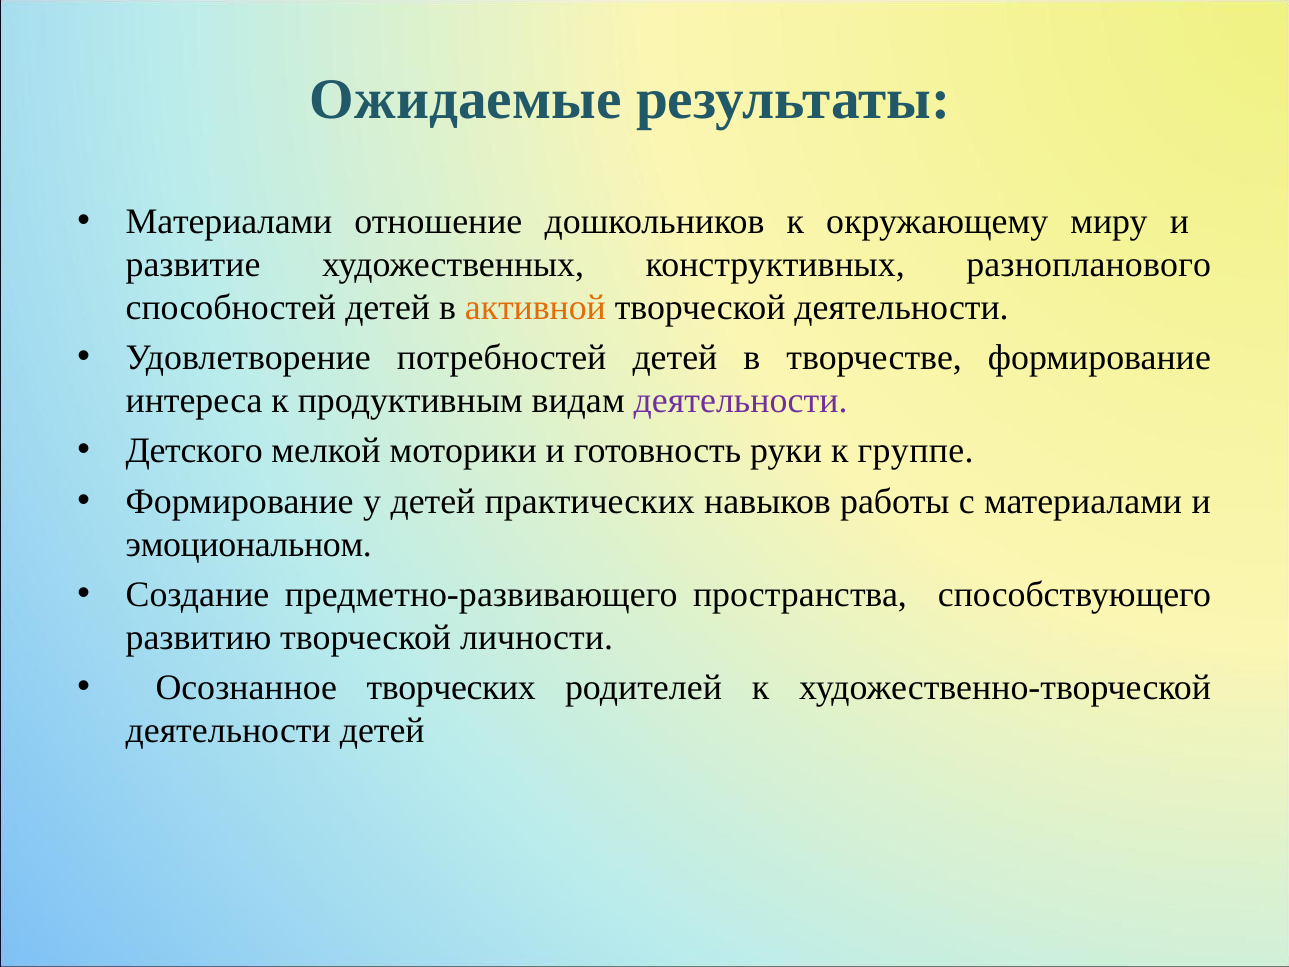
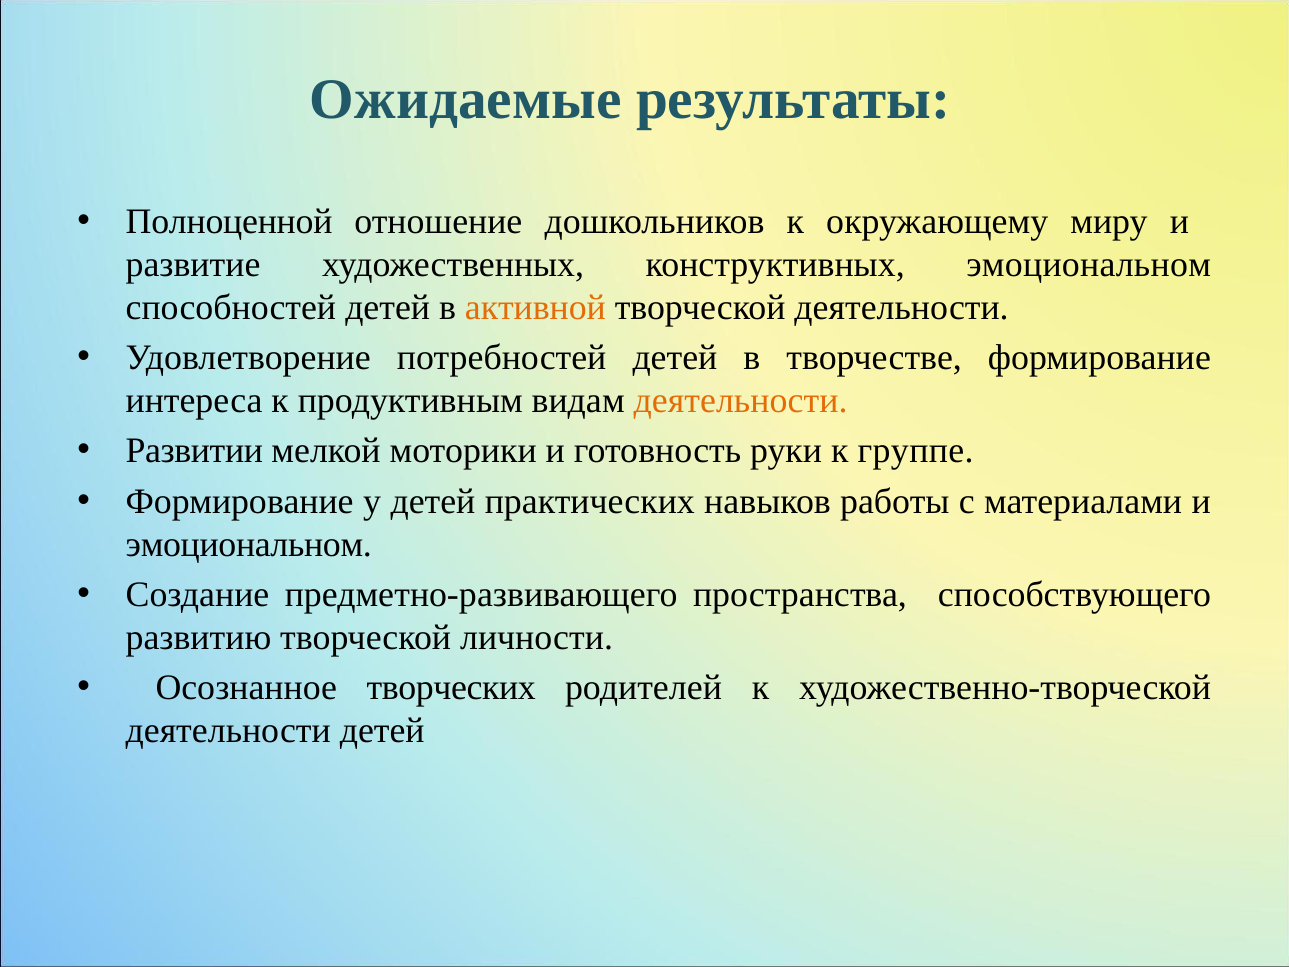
Материалами at (229, 222): Материалами -> Полноценной
конструктивных разнопланового: разнопланового -> эмоциональном
деятельности at (741, 401) colour: purple -> orange
Детского: Детского -> Развитии
